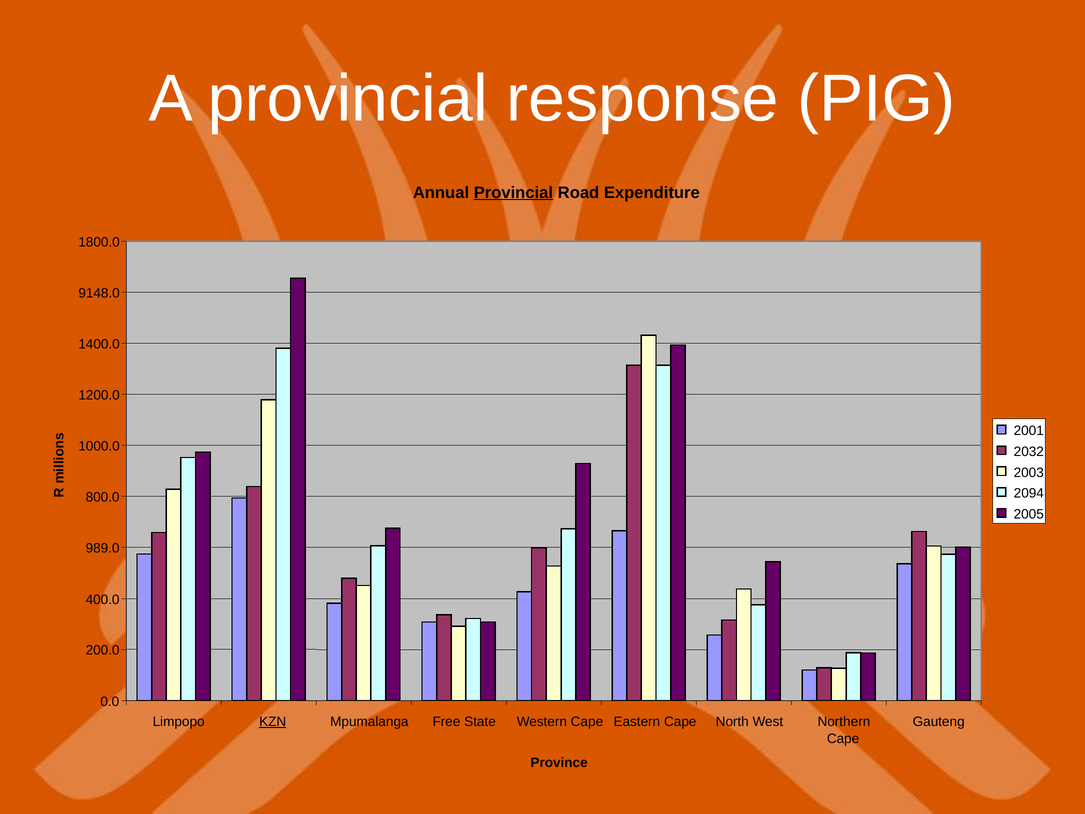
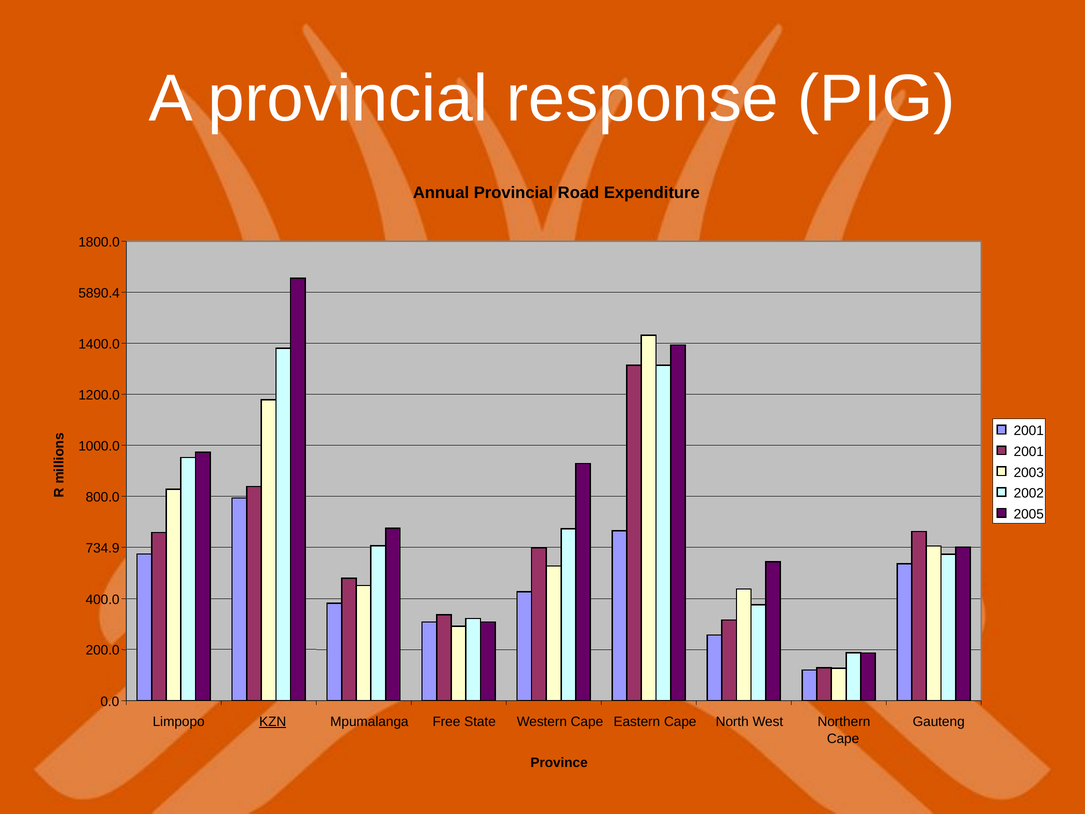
Provincial at (513, 192) underline: present -> none
9148.0: 9148.0 -> 5890.4
2032 at (1029, 452): 2032 -> 2001
2094: 2094 -> 2002
989.0: 989.0 -> 734.9
